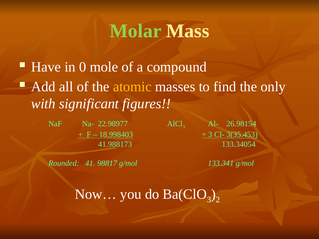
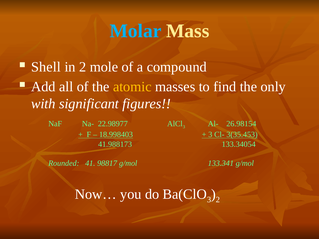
Molar colour: light green -> light blue
Have: Have -> Shell
in 0: 0 -> 2
